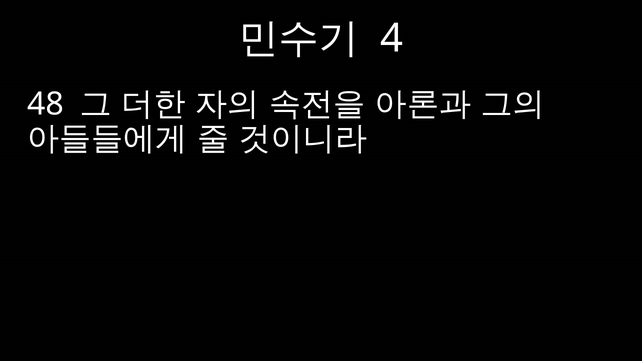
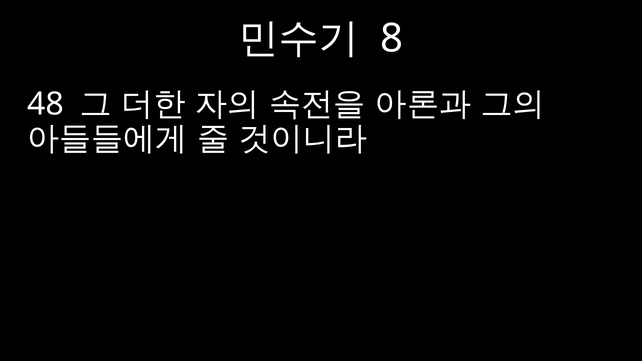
4: 4 -> 8
